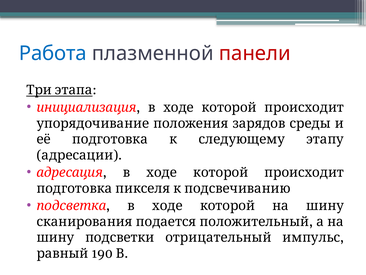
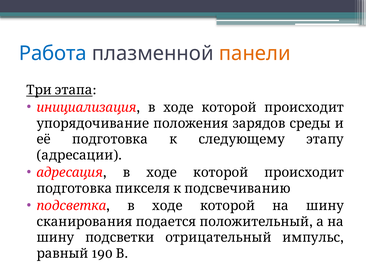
панели colour: red -> orange
